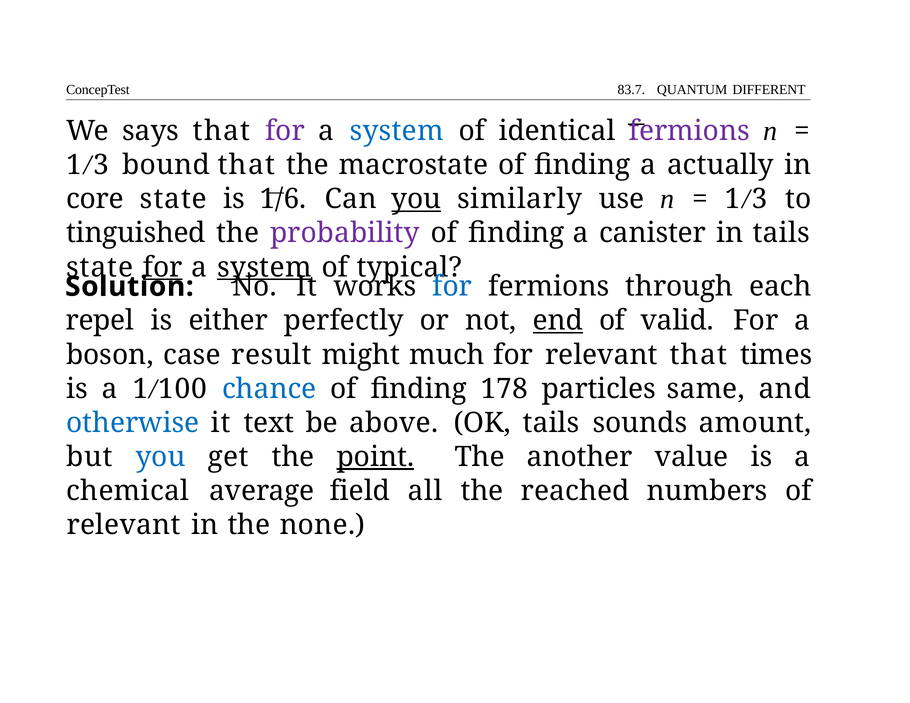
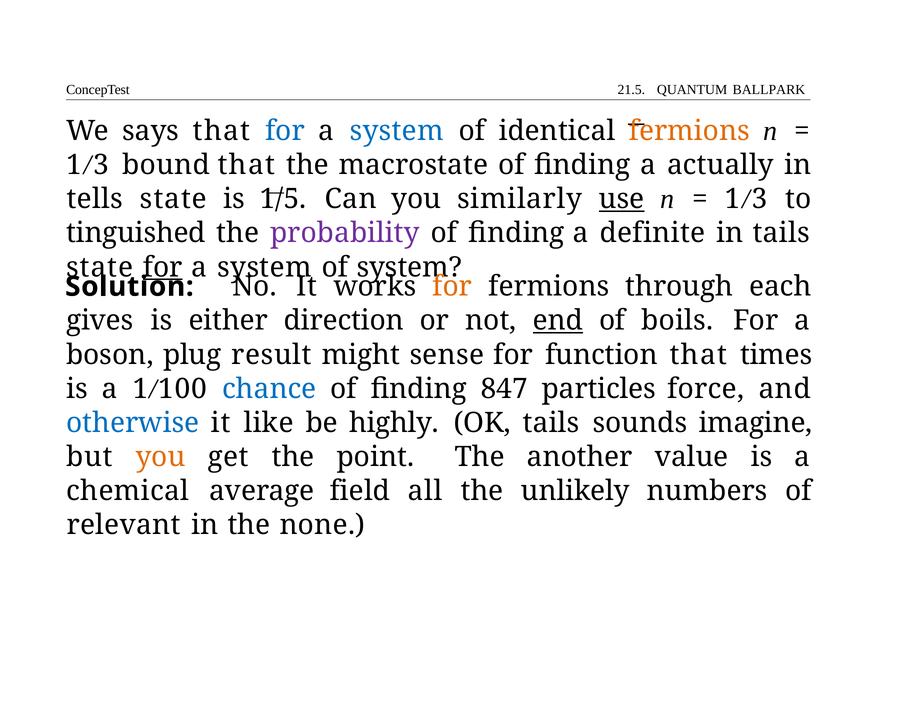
83.7: 83.7 -> 21.5
DIFFERENT: DIFFERENT -> BALLPARK
for at (285, 131) colour: purple -> blue
fermions at (689, 131) colour: purple -> orange
core: core -> tells
1/6: 1/6 -> 1/5
you at (416, 199) underline: present -> none
use underline: none -> present
canister: canister -> definite
system at (264, 267) underline: present -> none
of typical: typical -> system
for at (452, 287) colour: blue -> orange
repel: repel -> gives
perfectly: perfectly -> direction
valid: valid -> boils
case: case -> plug
much: much -> sense
for relevant: relevant -> function
178: 178 -> 847
same: same -> force
text: text -> like
above: above -> highly
amount: amount -> imagine
you at (161, 457) colour: blue -> orange
point underline: present -> none
reached: reached -> unlikely
